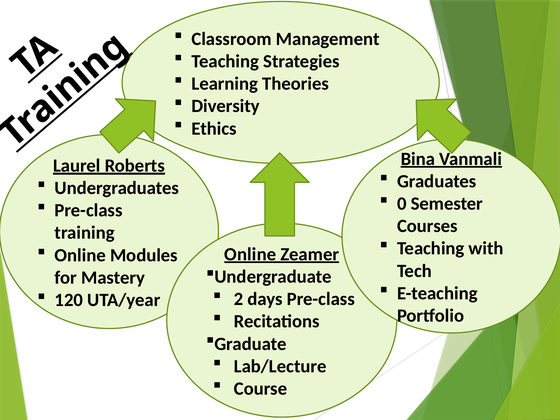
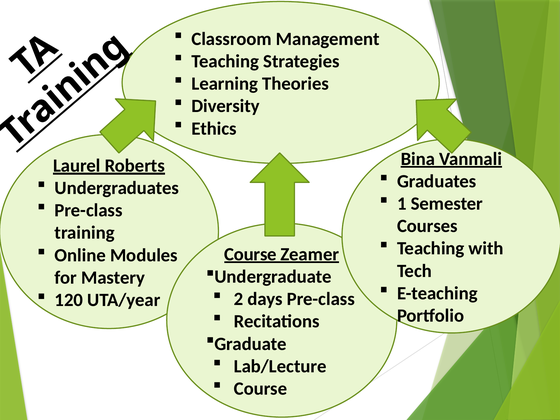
0: 0 -> 1
Online at (250, 254): Online -> Course
